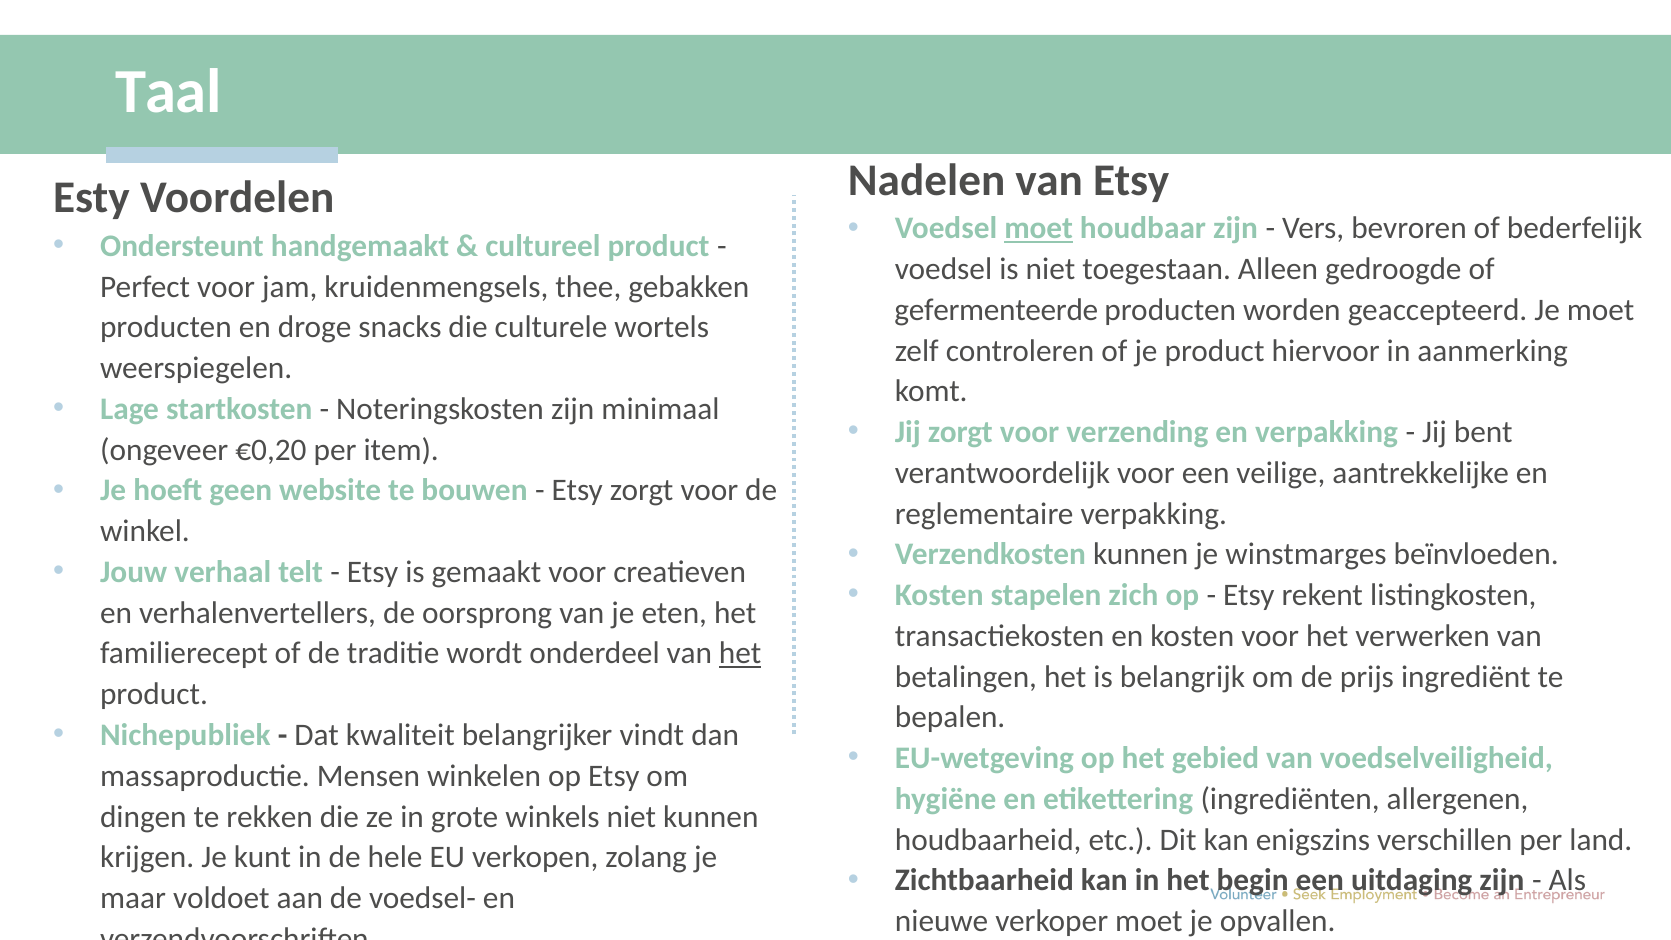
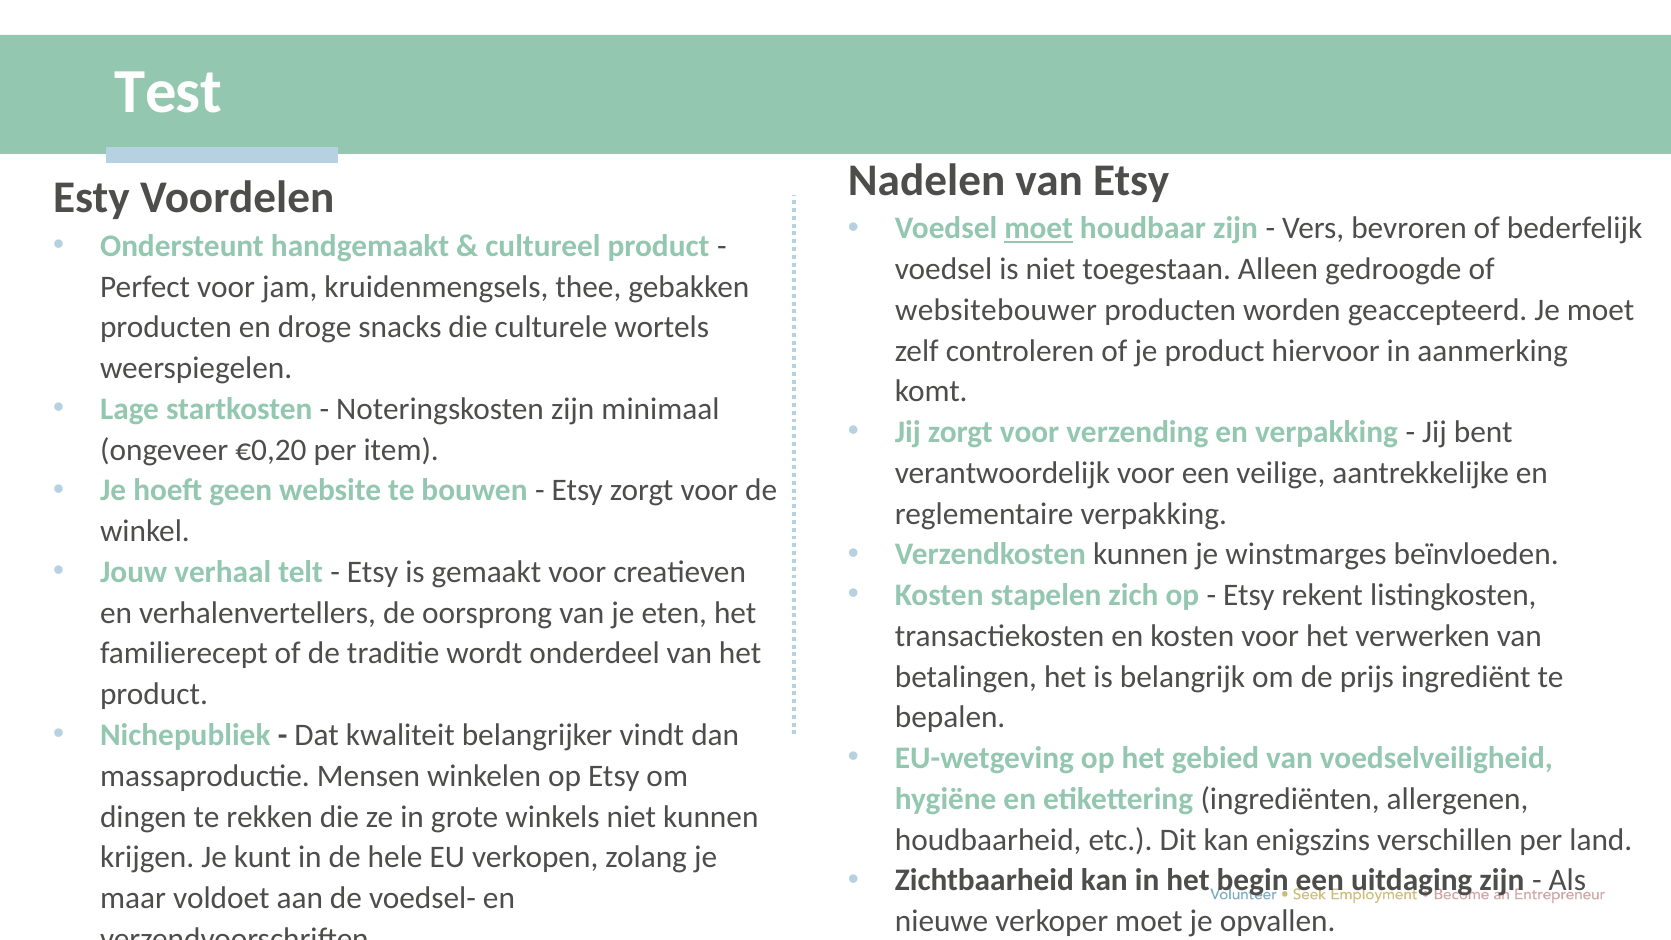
Taal: Taal -> Test
gefermenteerde: gefermenteerde -> websitebouwer
het at (740, 654) underline: present -> none
